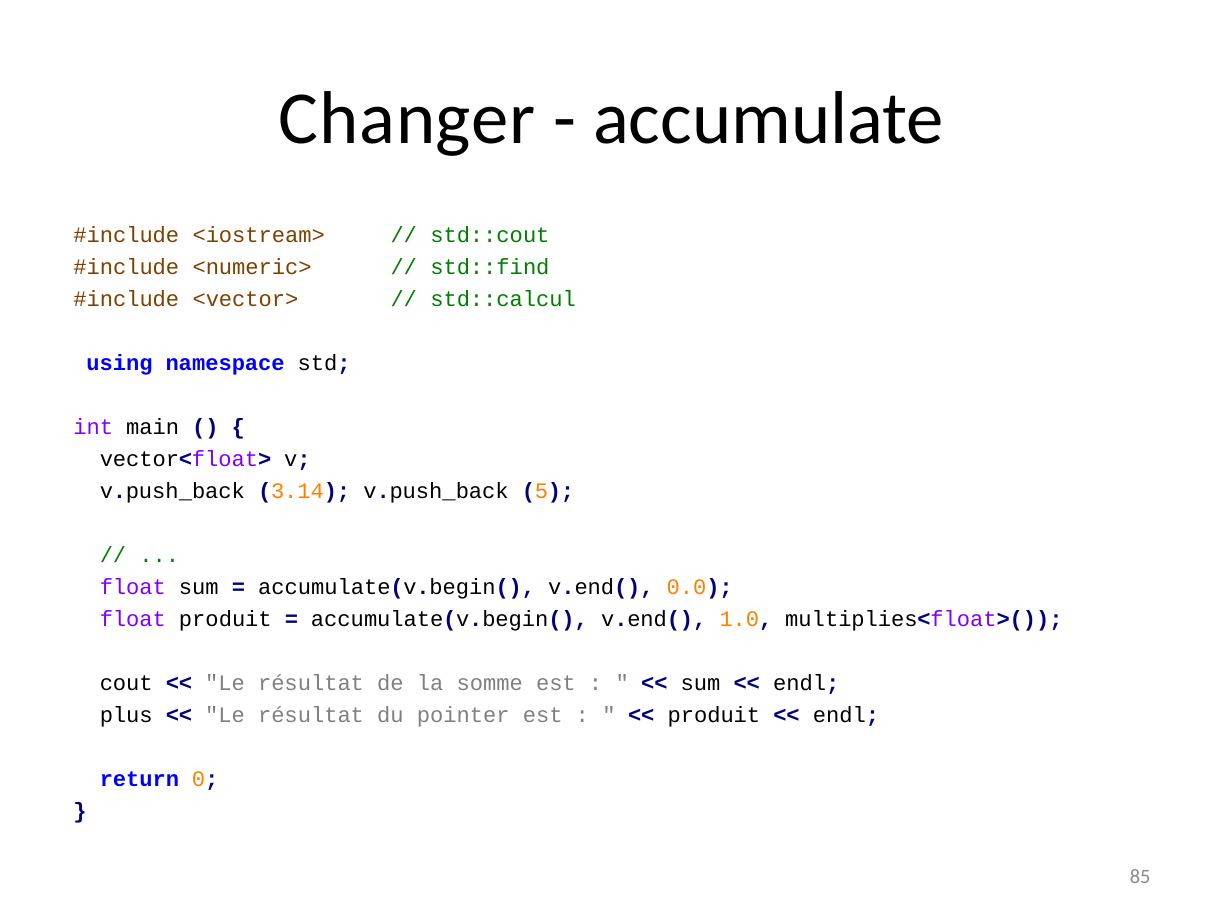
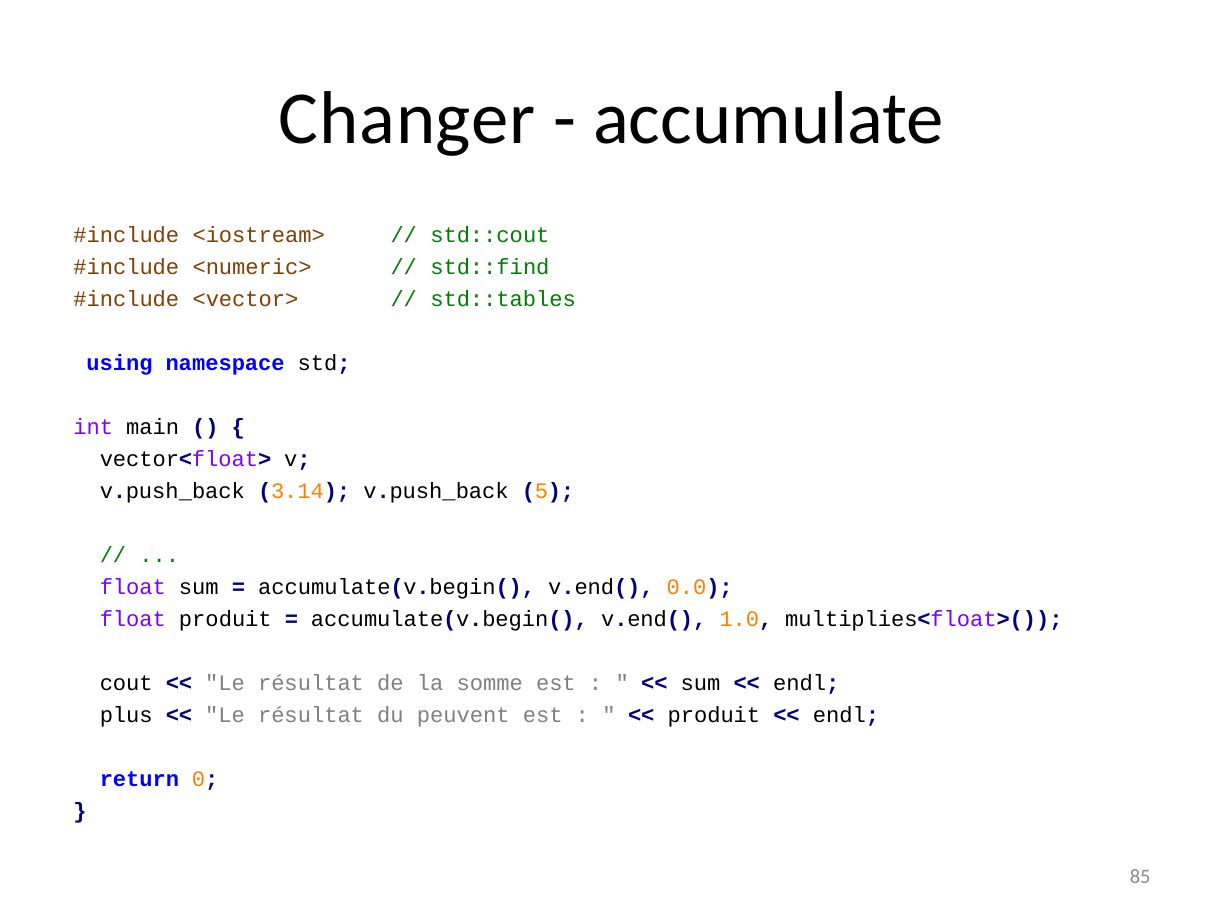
std::calcul: std::calcul -> std::tables
pointer: pointer -> peuvent
